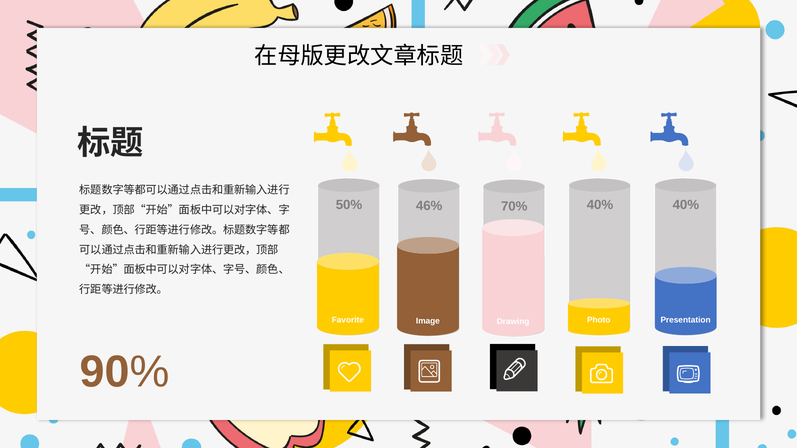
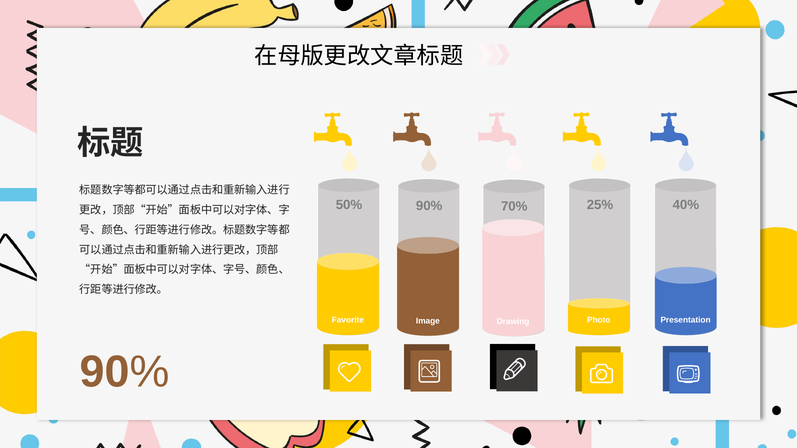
50% 46%: 46% -> 90%
70% 40%: 40% -> 25%
